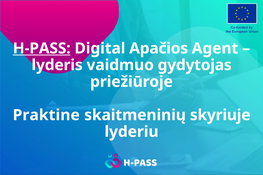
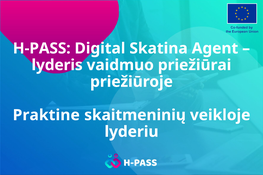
H-PASS underline: present -> none
Apačios: Apačios -> Skatina
gydytojas: gydytojas -> priežiūrai
skyriuje: skyriuje -> veikloje
